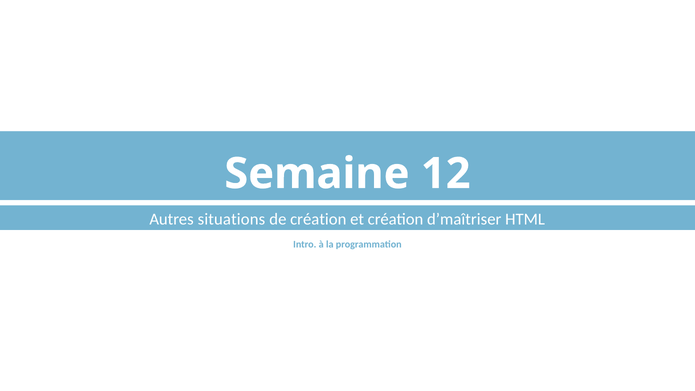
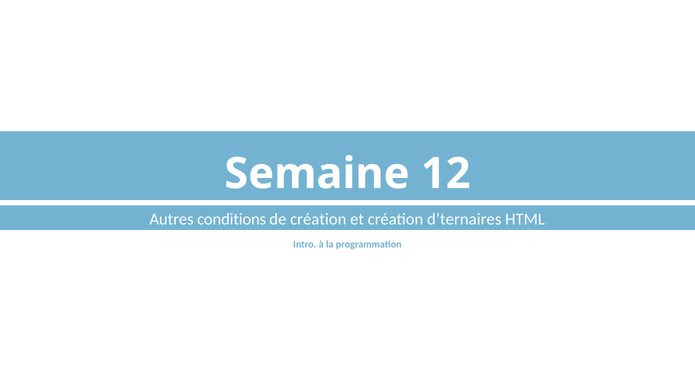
situations: situations -> conditions
d’maîtriser: d’maîtriser -> d’ternaires
